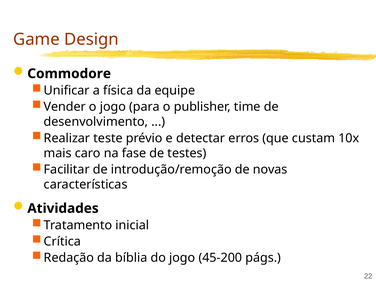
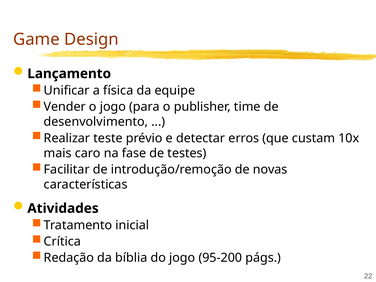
Commodore: Commodore -> Lançamento
45-200: 45-200 -> 95-200
